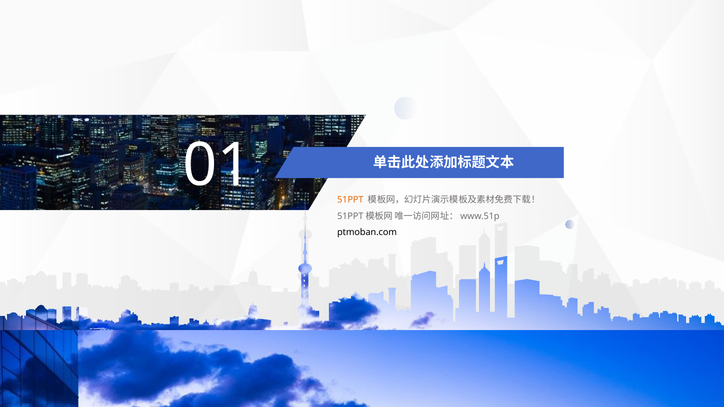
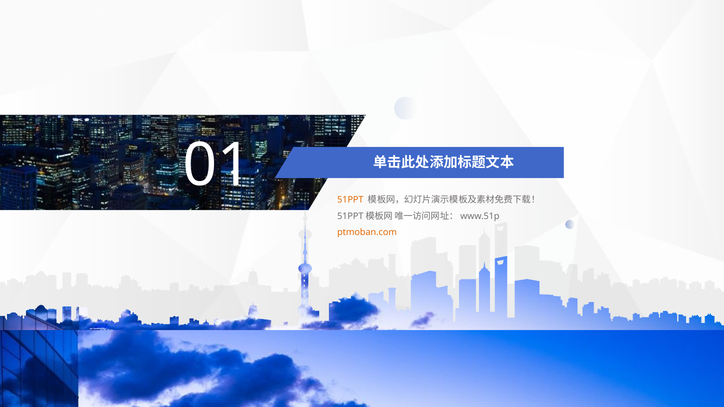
ptmoban.com colour: black -> orange
